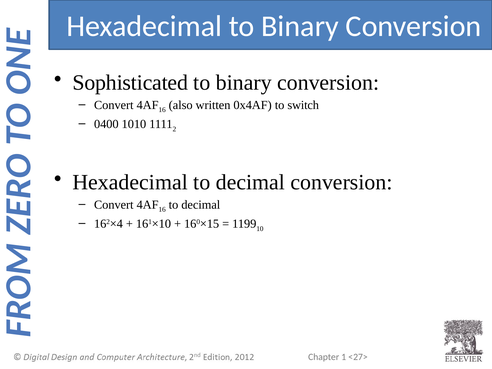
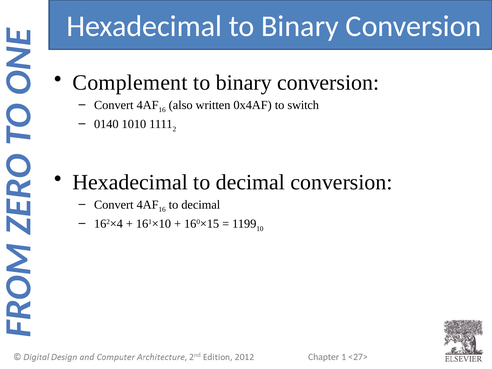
Sophisticated: Sophisticated -> Complement
0400: 0400 -> 0140
